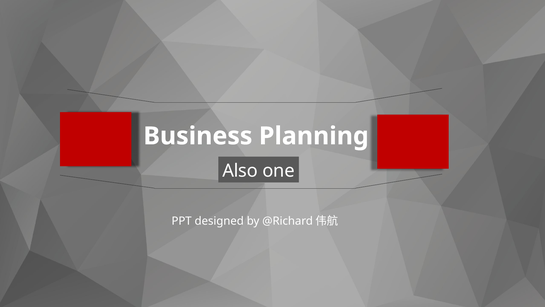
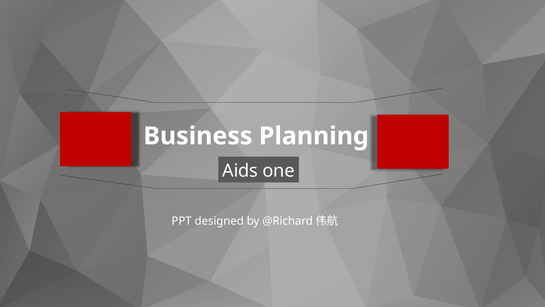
Also: Also -> Aids
